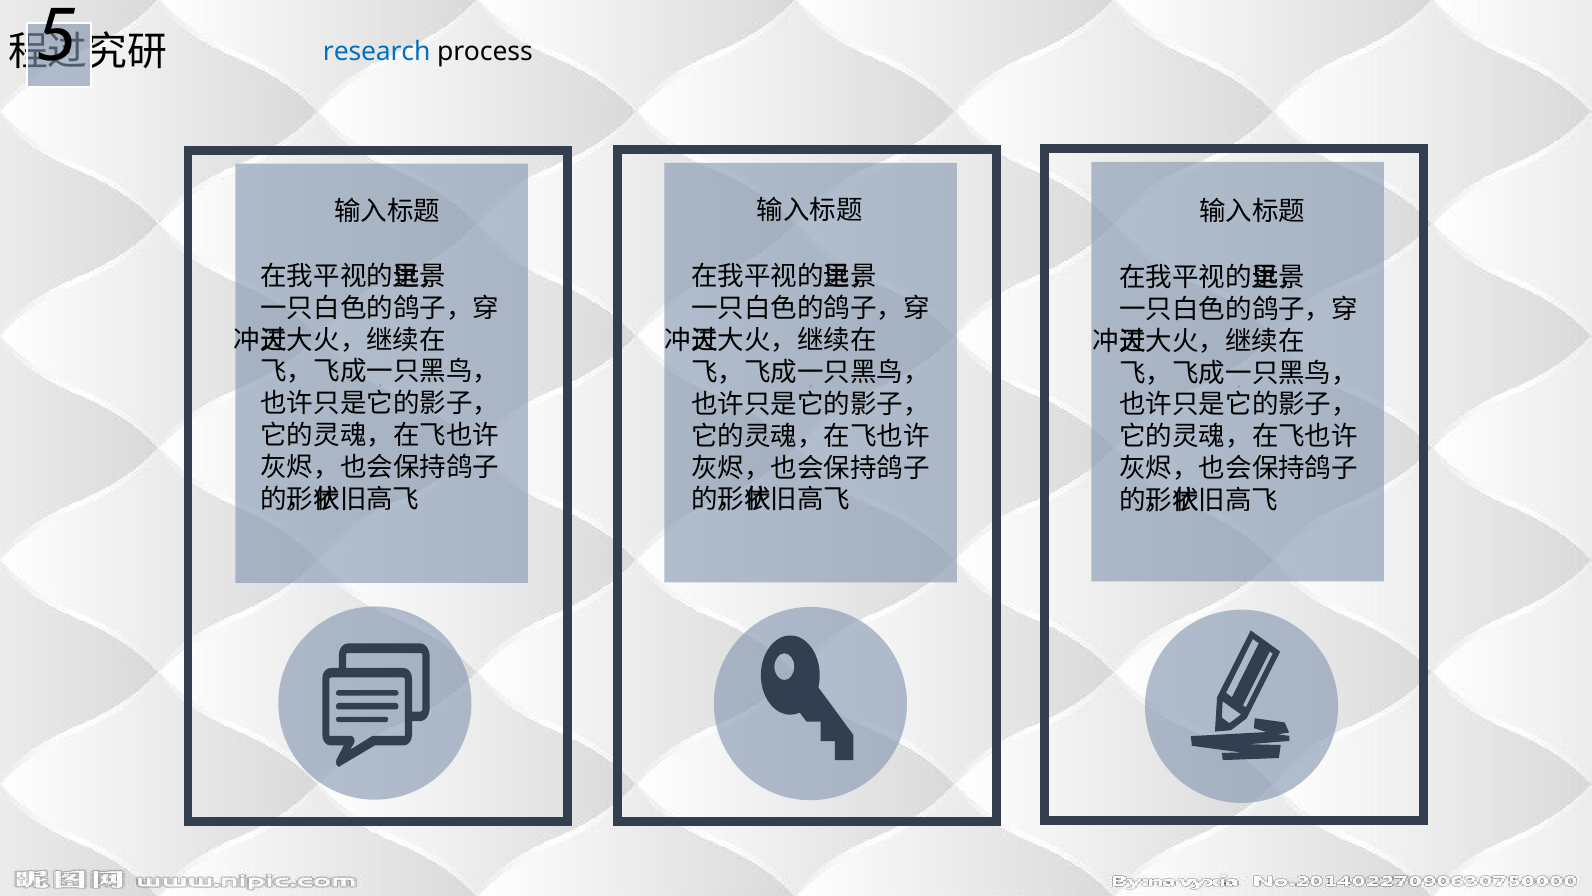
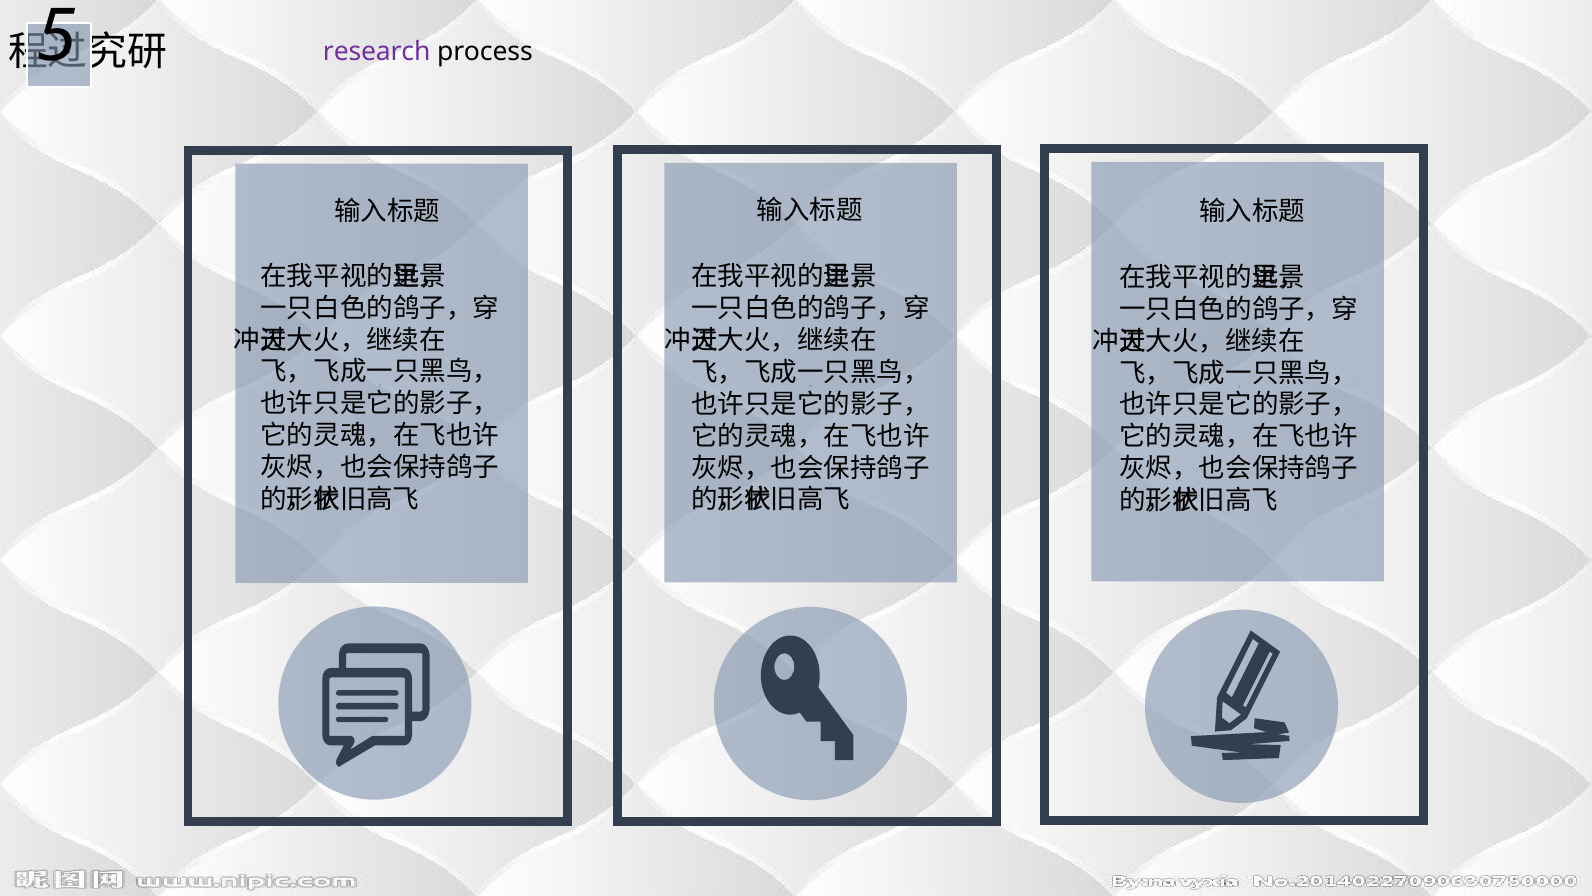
research colour: blue -> purple
